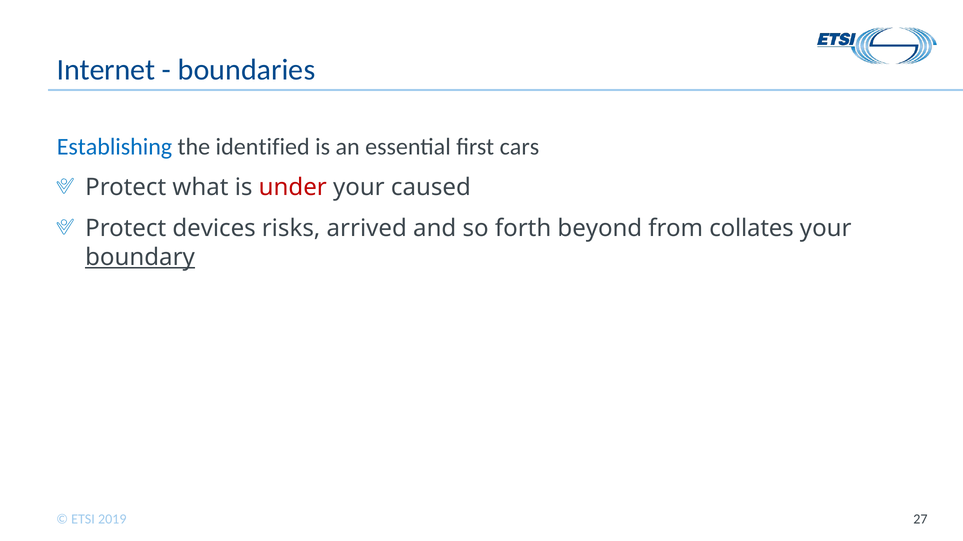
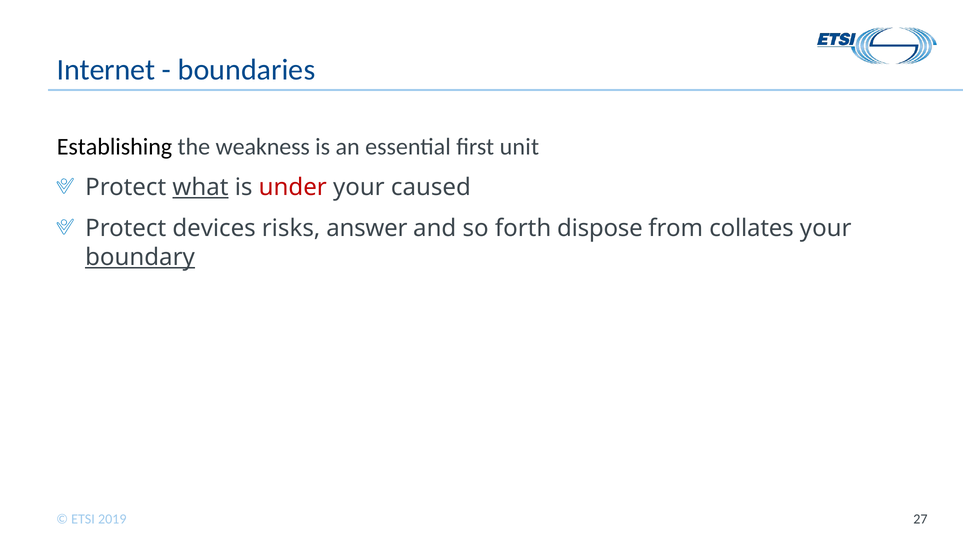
Establishing colour: blue -> black
identified: identified -> weakness
cars: cars -> unit
what underline: none -> present
arrived: arrived -> answer
beyond: beyond -> dispose
